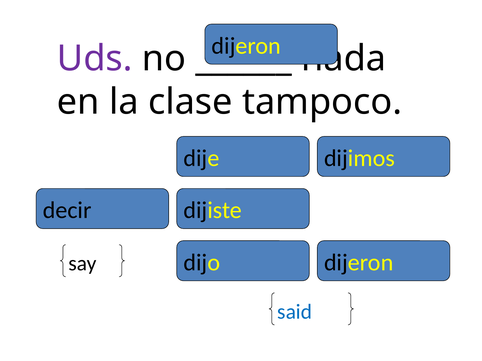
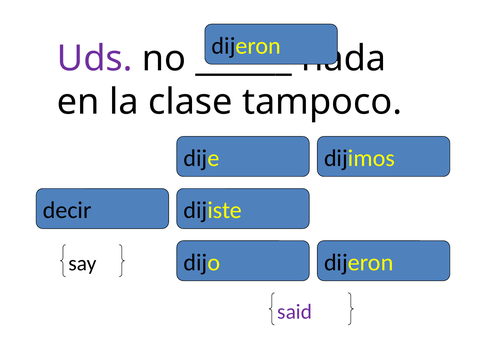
said colour: blue -> purple
